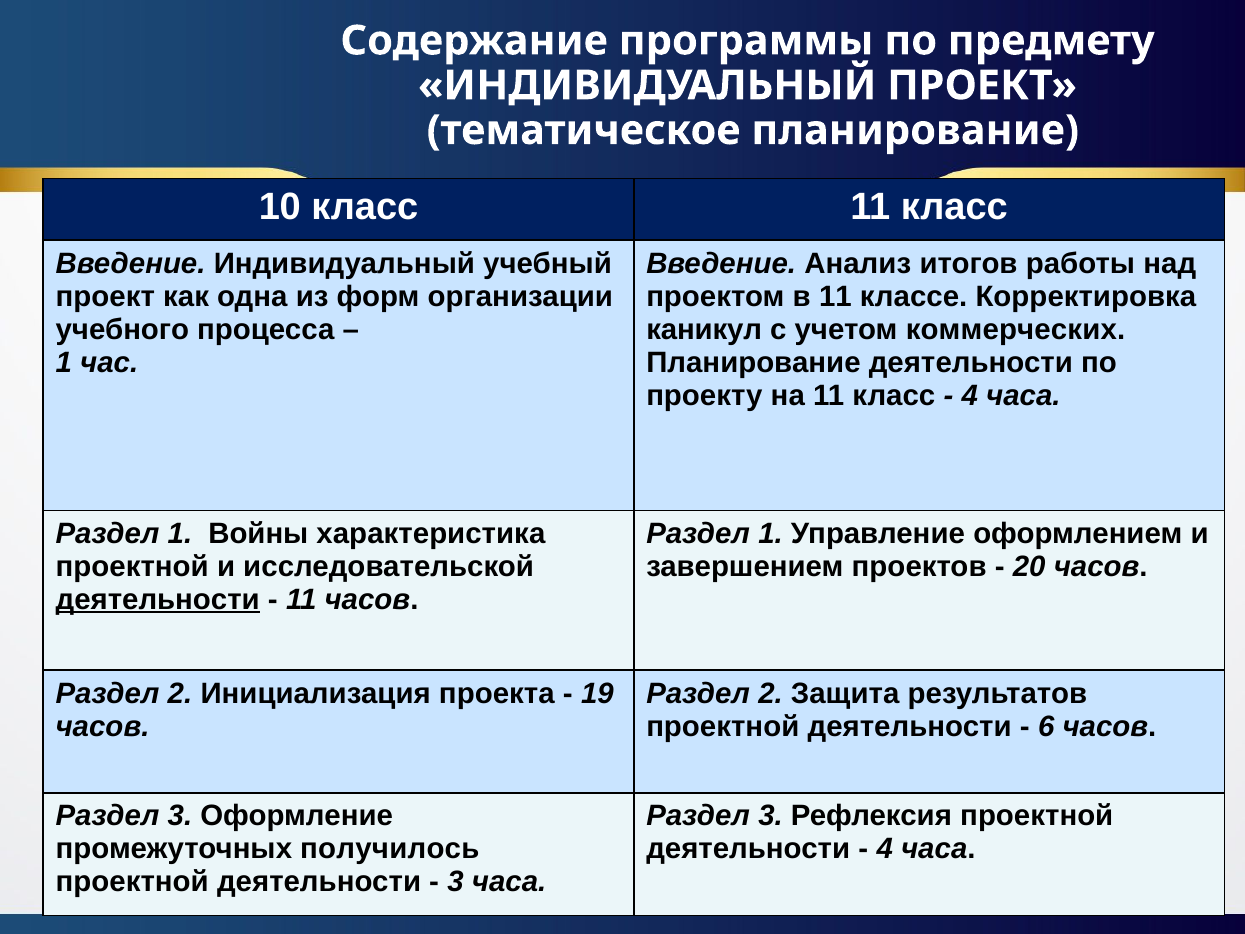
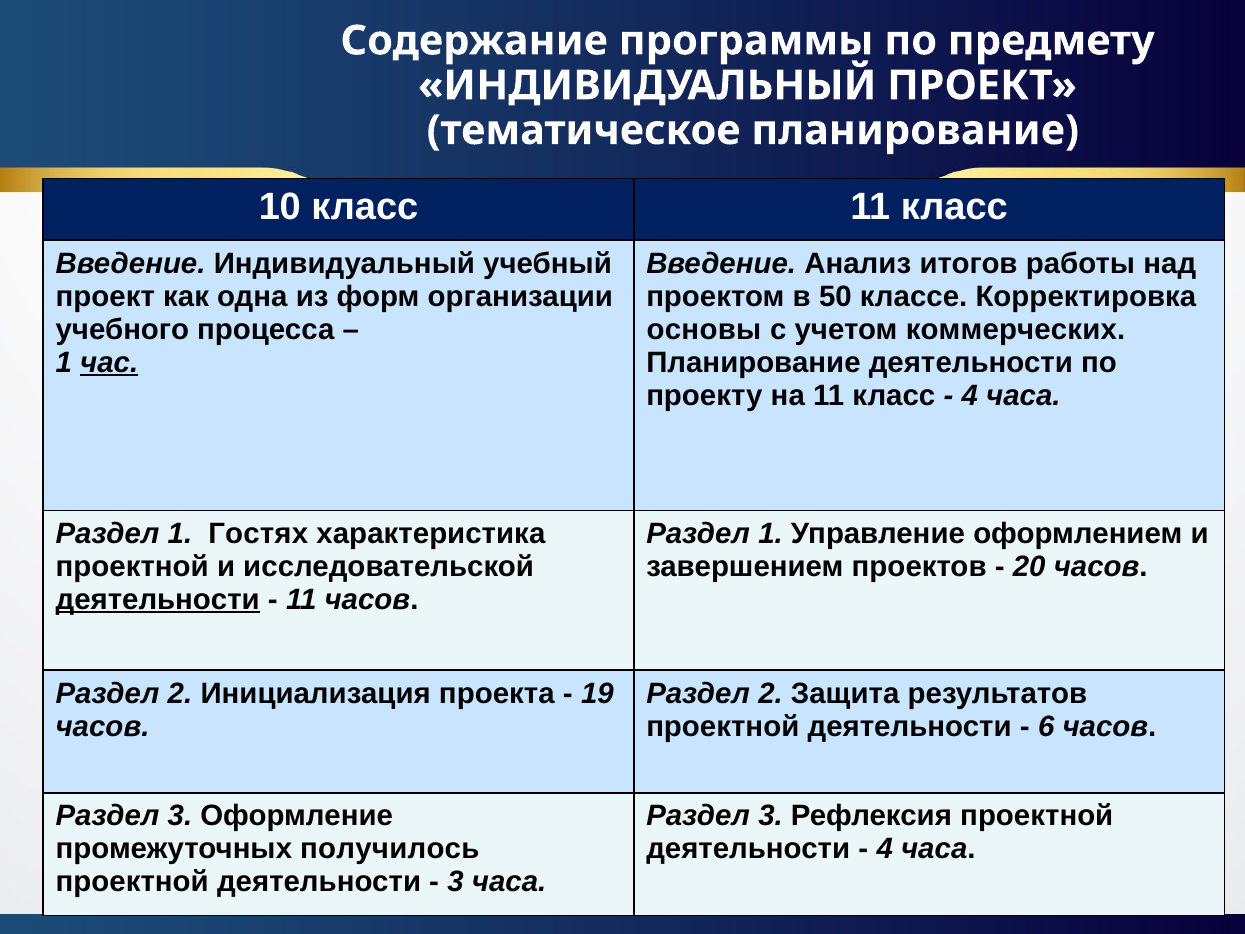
в 11: 11 -> 50
каникул: каникул -> основы
час underline: none -> present
Войны: Войны -> Гостях
